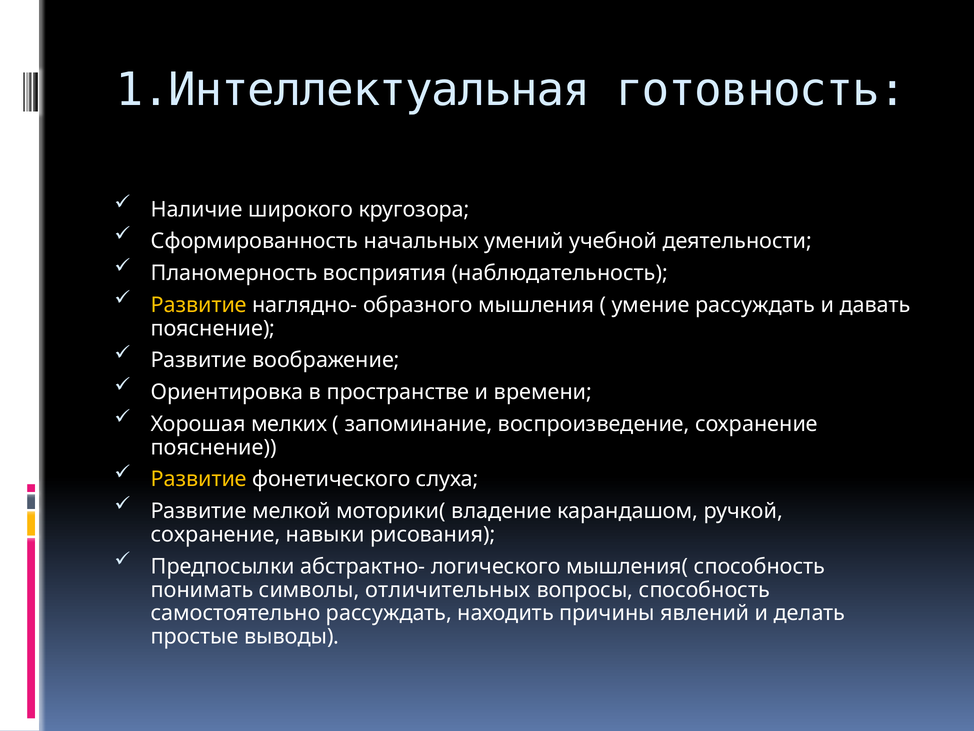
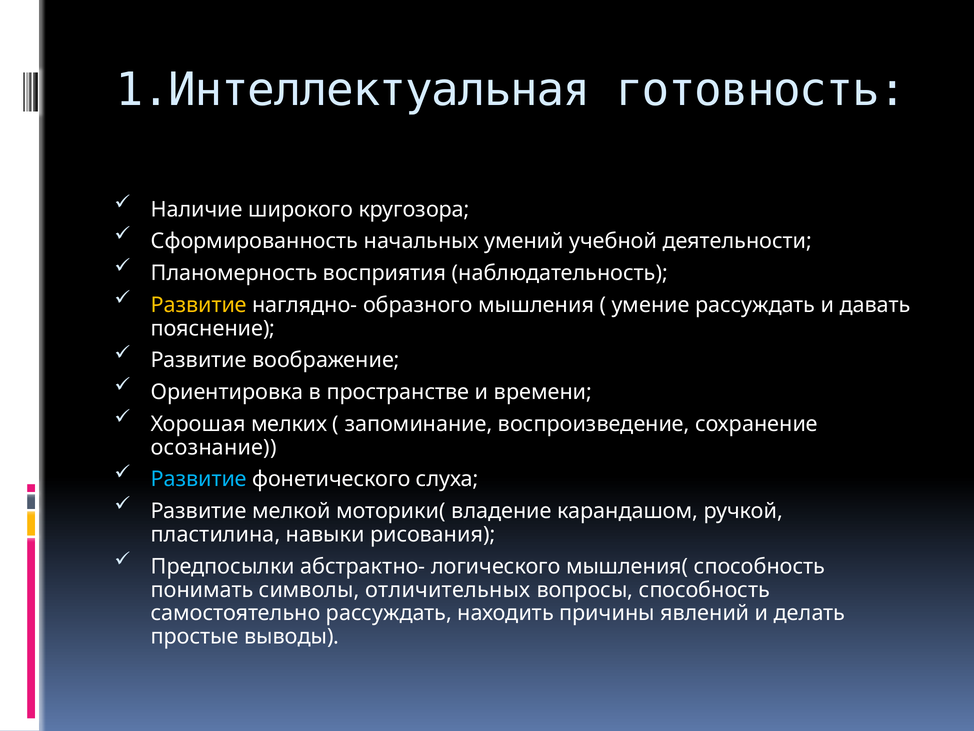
пояснение at (214, 447): пояснение -> осознание
Развитие at (199, 479) colour: yellow -> light blue
сохранение at (216, 534): сохранение -> пластилина
